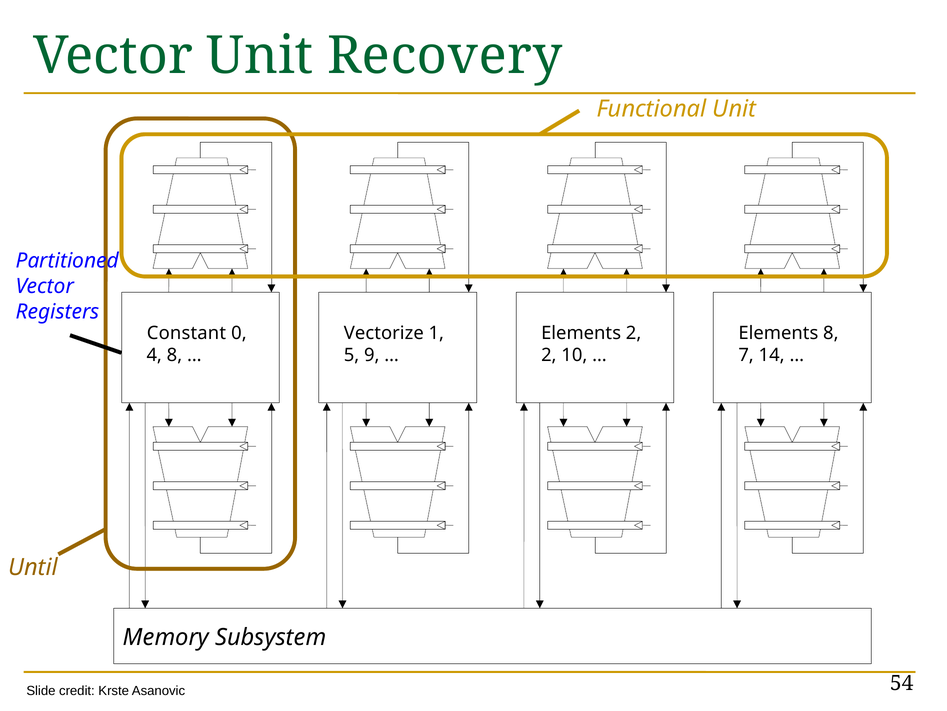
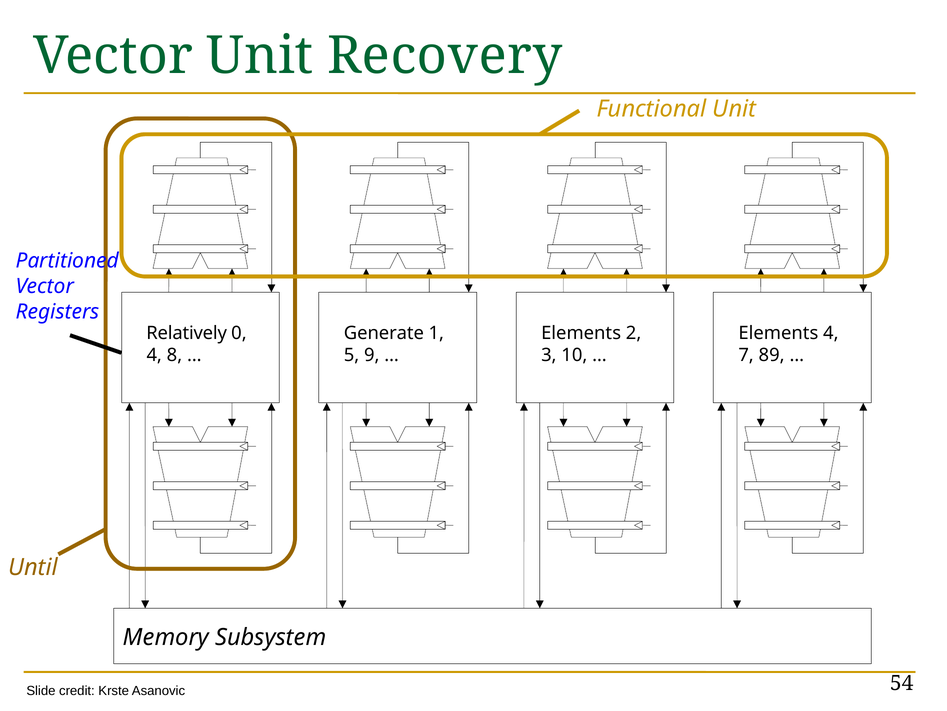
Constant: Constant -> Relatively
Vectorize: Vectorize -> Generate
Elements 8: 8 -> 4
2 at (549, 355): 2 -> 3
14: 14 -> 89
